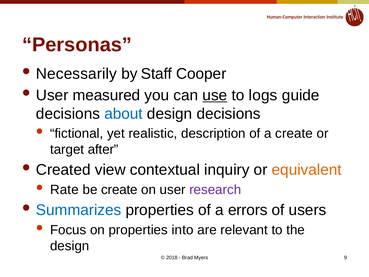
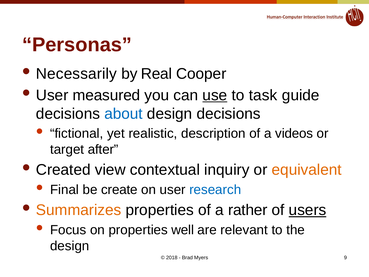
Staff: Staff -> Real
logs: logs -> task
a create: create -> videos
Rate: Rate -> Final
research colour: purple -> blue
Summarizes colour: blue -> orange
errors: errors -> rather
users underline: none -> present
into: into -> well
